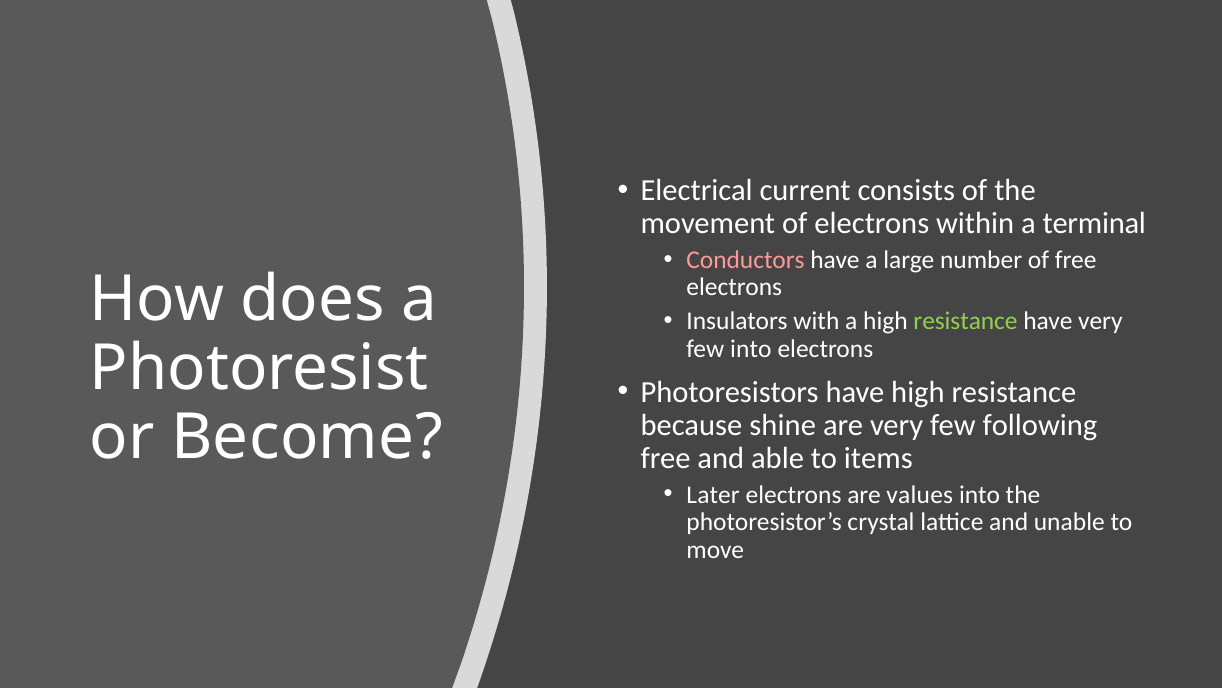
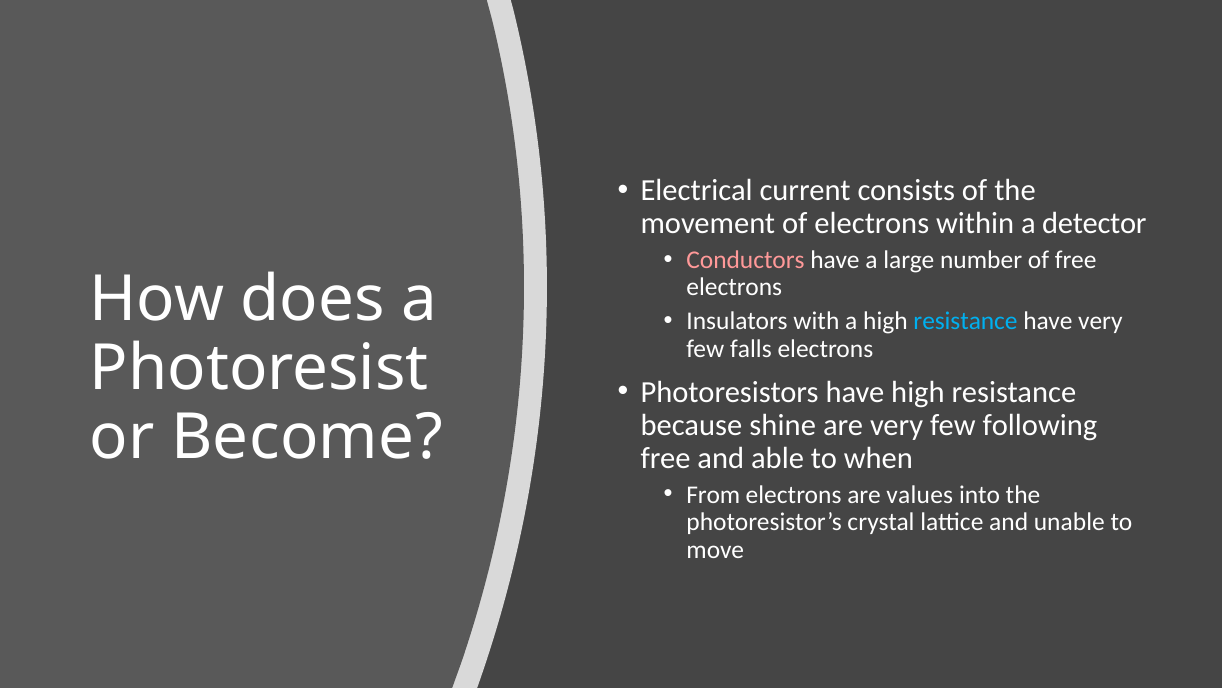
terminal: terminal -> detector
resistance at (966, 321) colour: light green -> light blue
few into: into -> falls
items: items -> when
Later: Later -> From
